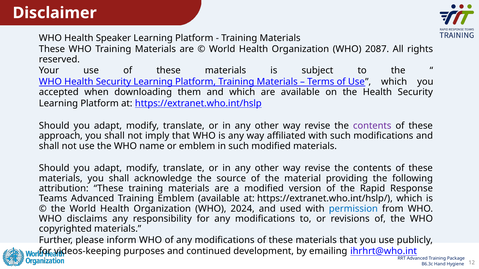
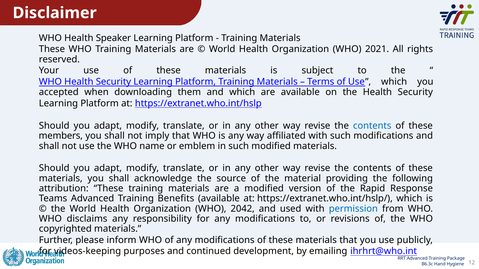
2087: 2087 -> 2021
contents at (372, 126) colour: purple -> blue
approach: approach -> members
Training Emblem: Emblem -> Benefits
2024: 2024 -> 2042
